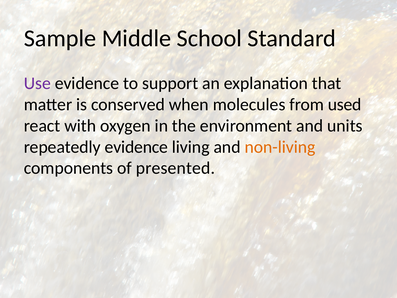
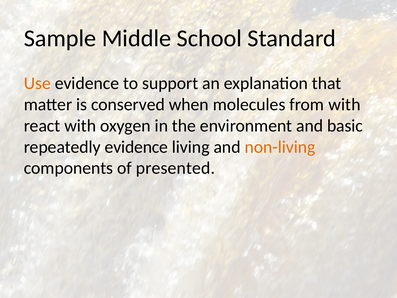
Use colour: purple -> orange
from used: used -> with
units: units -> basic
